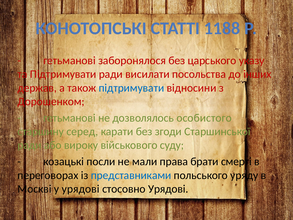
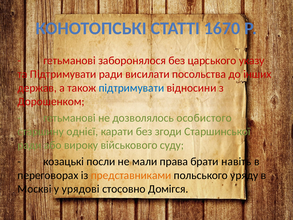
1188: 1188 -> 1670
серед: серед -> однієї
смерті: смерті -> навіть
представниками colour: blue -> orange
стосовно Урядові: Урядові -> Домігся
